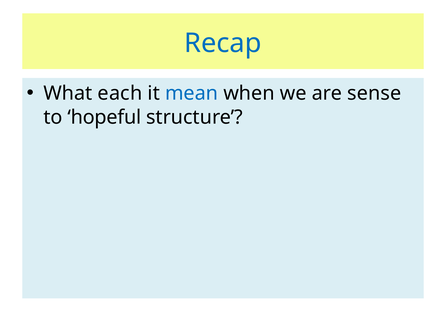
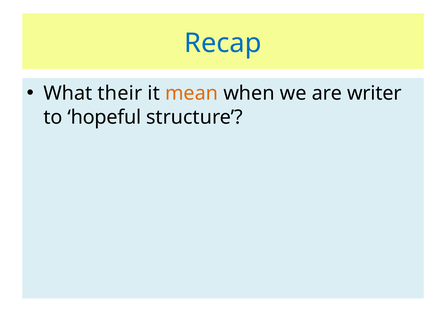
each: each -> their
mean colour: blue -> orange
sense: sense -> writer
